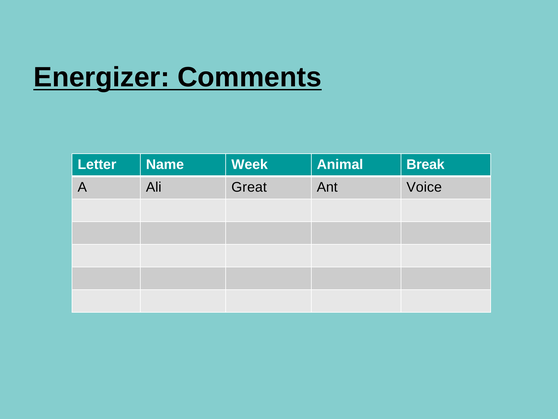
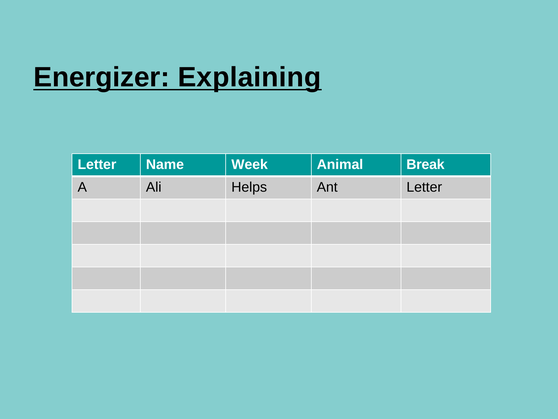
Comments: Comments -> Explaining
Great: Great -> Helps
Ant Voice: Voice -> Letter
